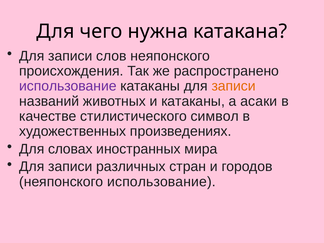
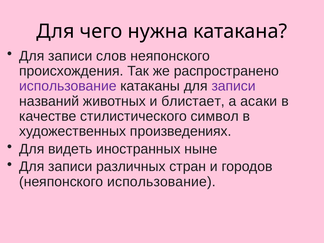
записи at (234, 86) colour: orange -> purple
и катаканы: катаканы -> блистает
словах: словах -> видеть
мира: мира -> ныне
